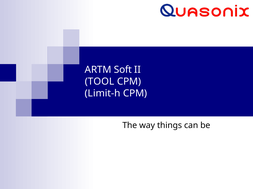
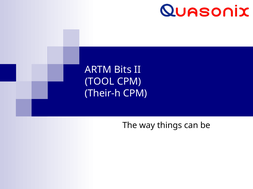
Soft: Soft -> Bits
Limit-h: Limit-h -> Their-h
